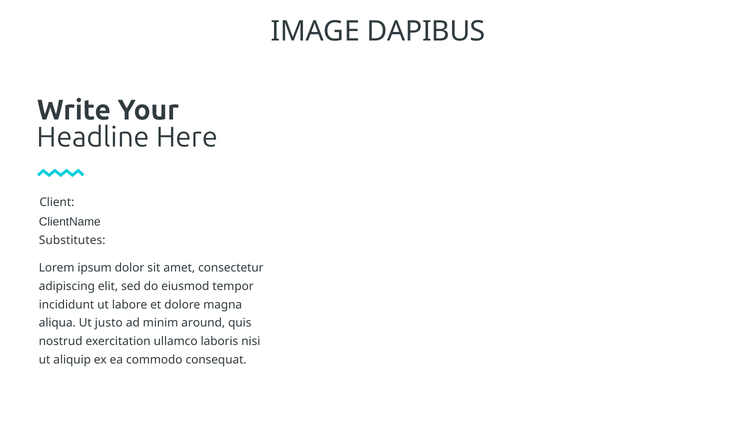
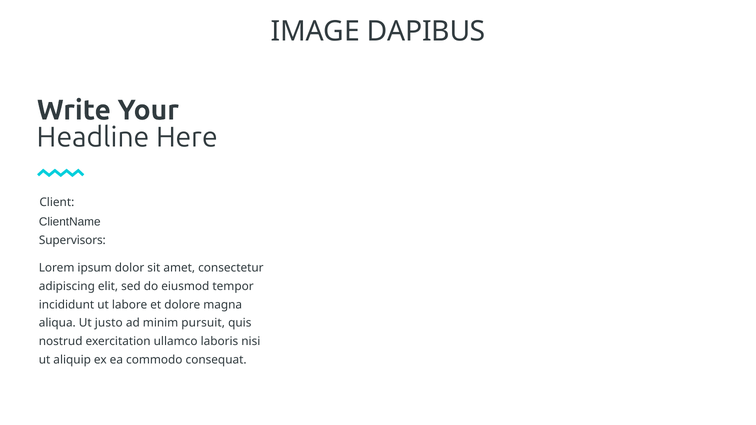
Substitutes: Substitutes -> Supervisors
around: around -> pursuit
